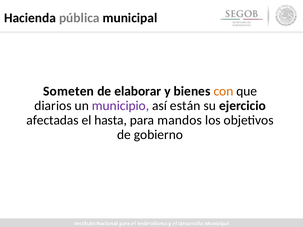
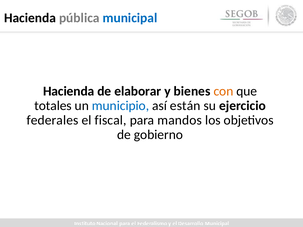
municipal colour: black -> blue
Someten at (69, 91): Someten -> Hacienda
diarios: diarios -> totales
municipio colour: purple -> blue
afectadas: afectadas -> federales
hasta: hasta -> fiscal
